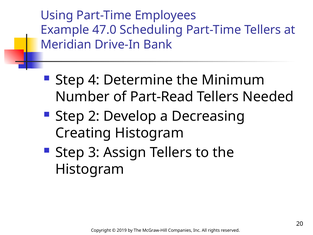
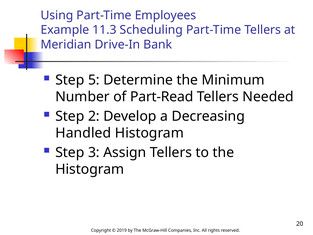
47.0: 47.0 -> 11.3
4: 4 -> 5
Creating: Creating -> Handled
